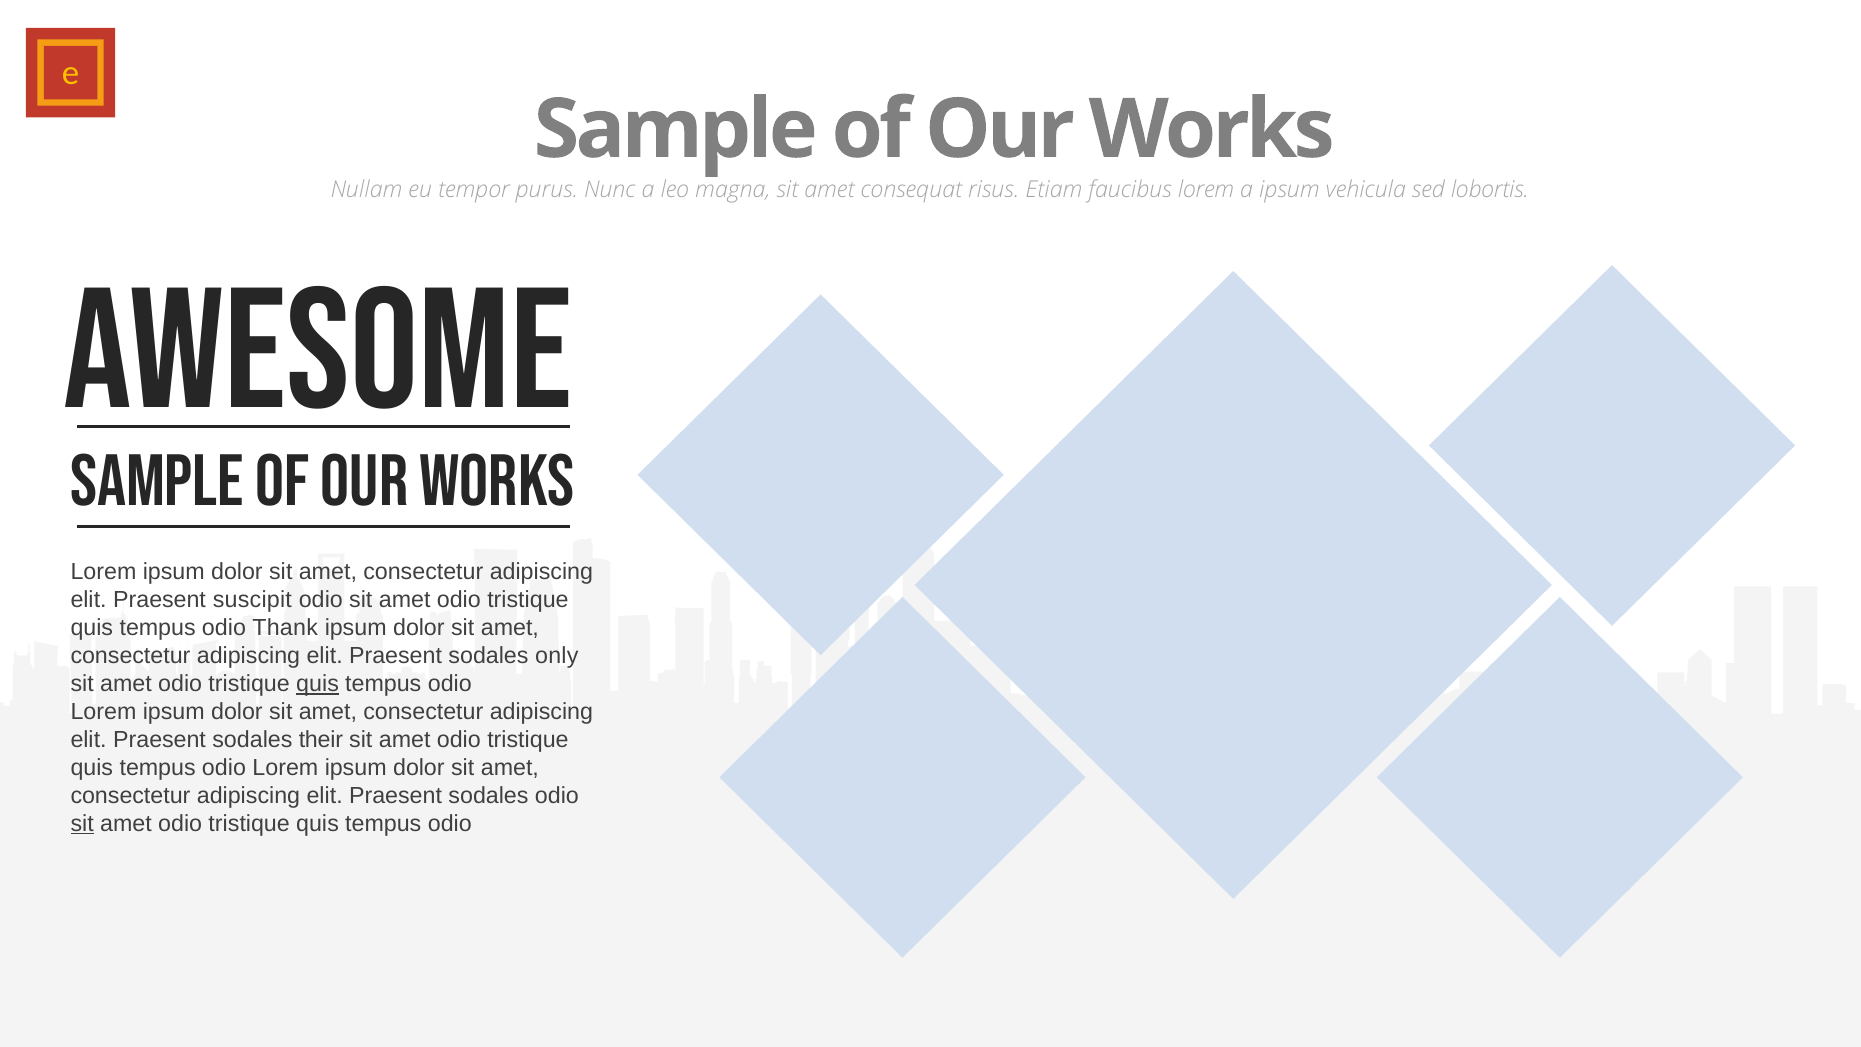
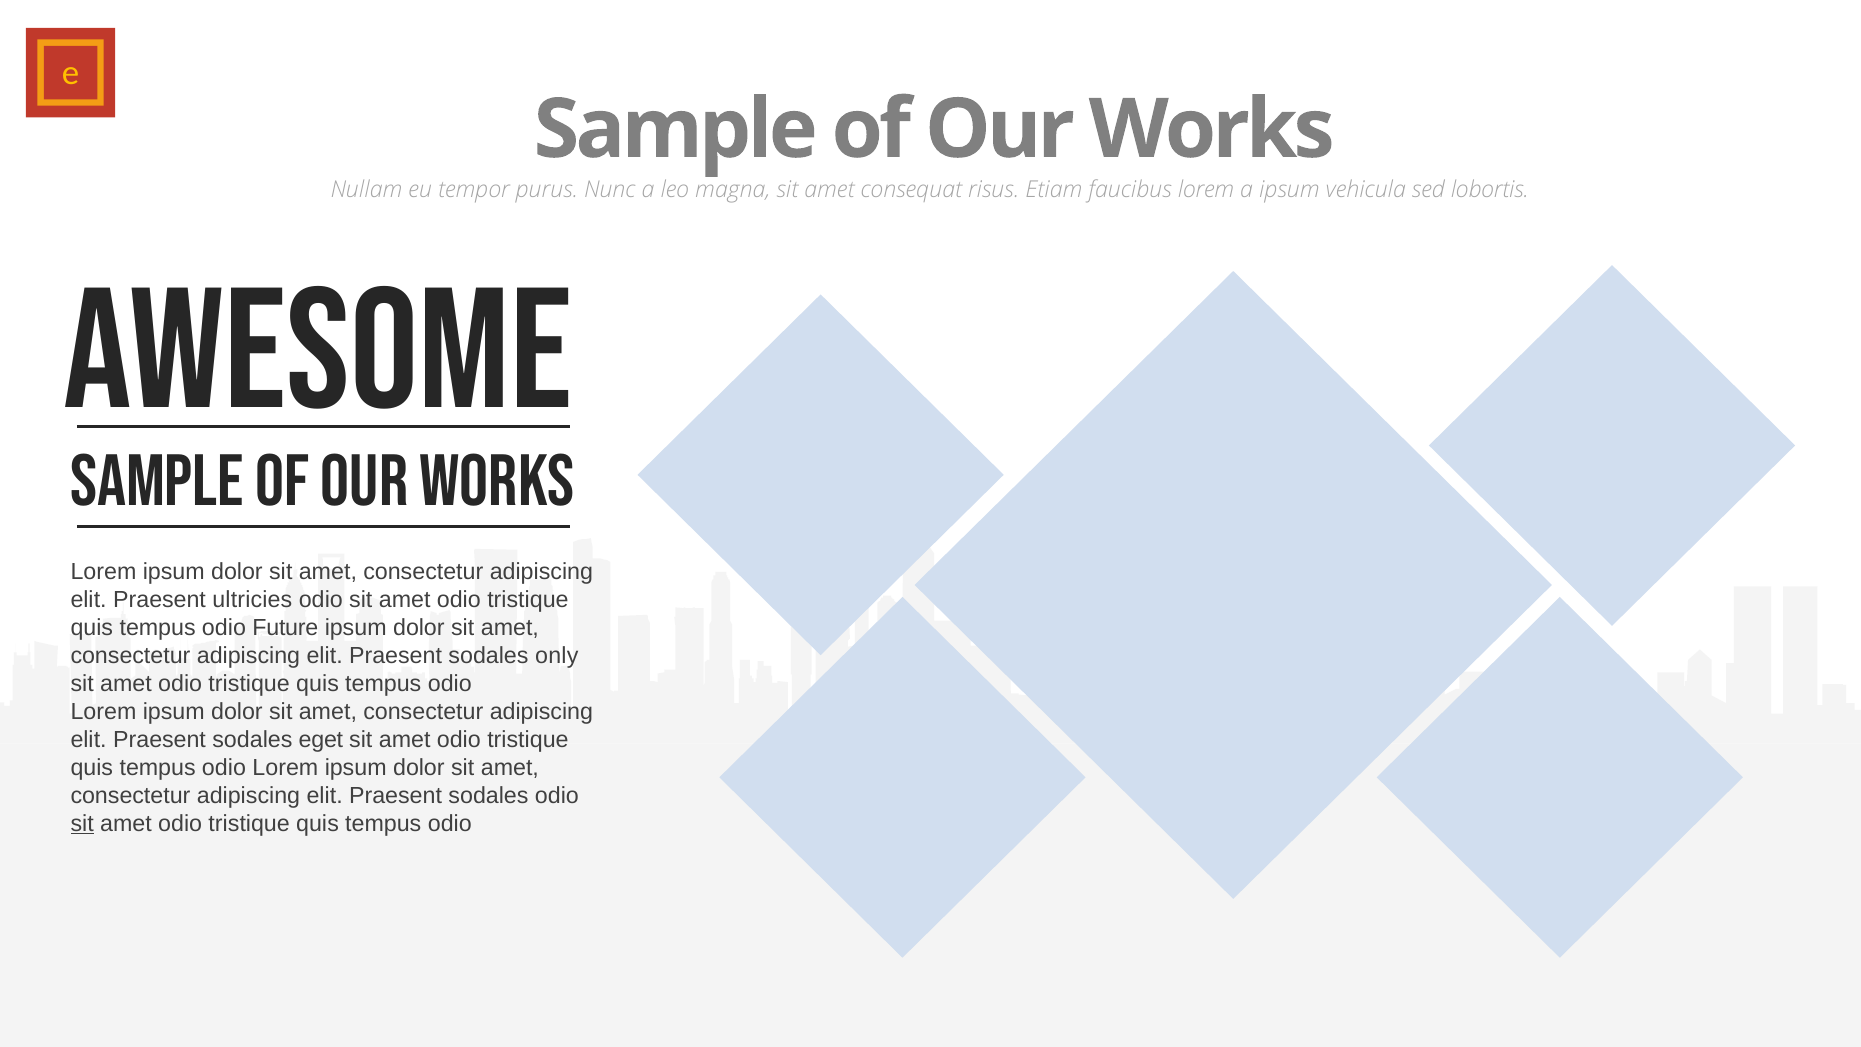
suscipit: suscipit -> ultricies
Thank: Thank -> Future
quis at (318, 684) underline: present -> none
their: their -> eget
